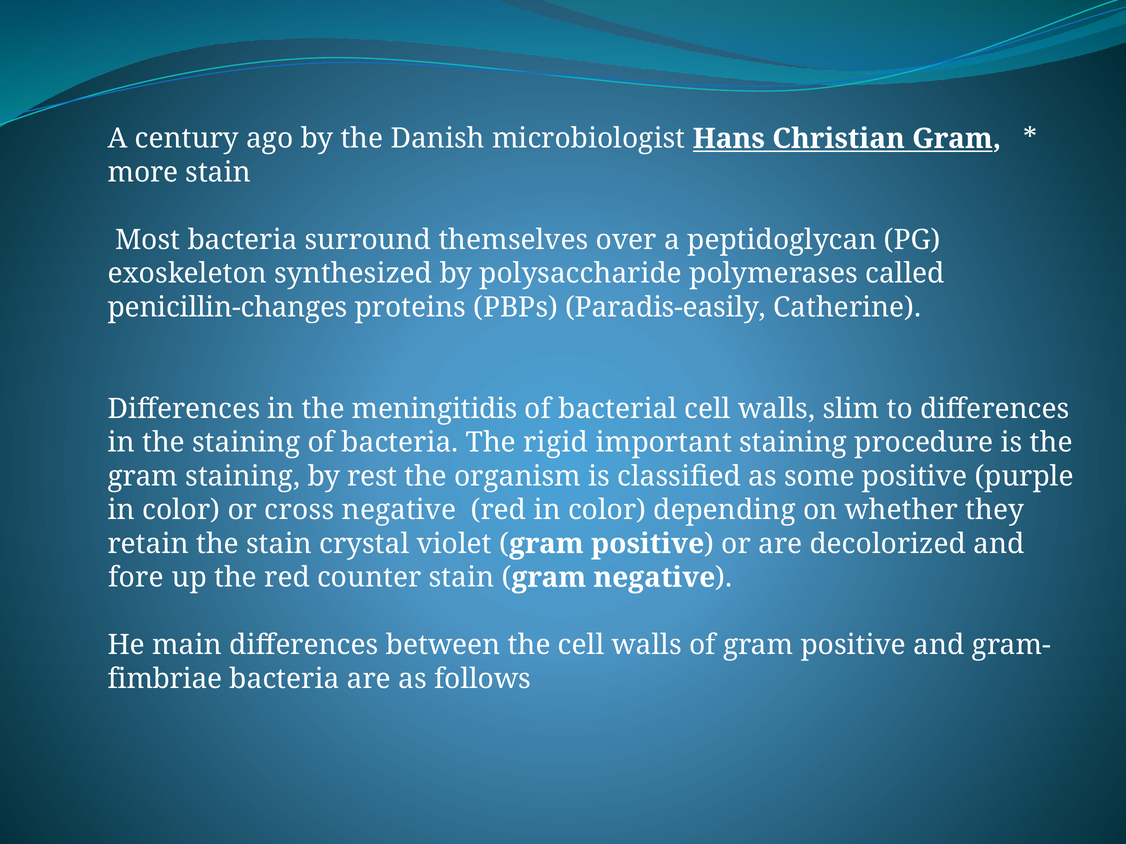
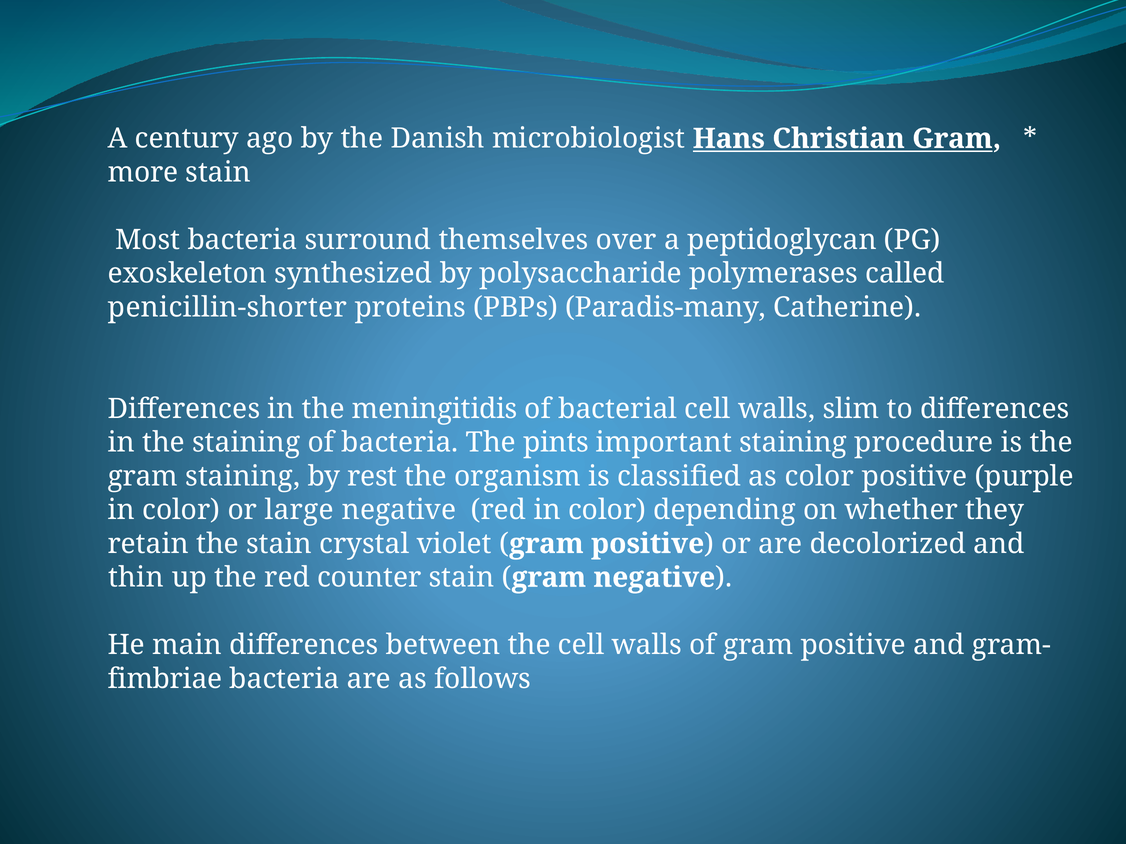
penicillin-changes: penicillin-changes -> penicillin-shorter
Paradis-easily: Paradis-easily -> Paradis-many
rigid: rigid -> pints
as some: some -> color
cross: cross -> large
fore: fore -> thin
